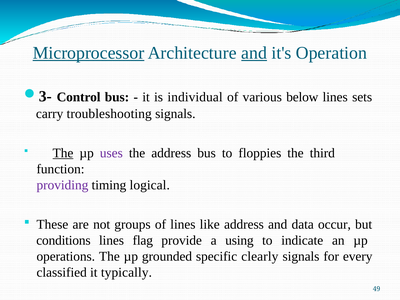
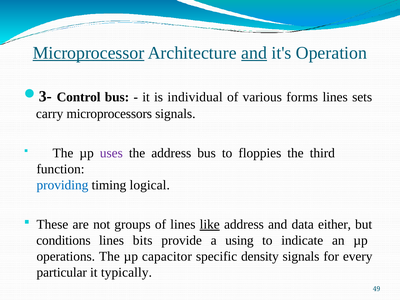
below: below -> forms
troubleshooting: troubleshooting -> microprocessors
The at (63, 153) underline: present -> none
providing colour: purple -> blue
like underline: none -> present
occur: occur -> either
flag: flag -> bits
grounded: grounded -> capacitor
clearly: clearly -> density
classified: classified -> particular
